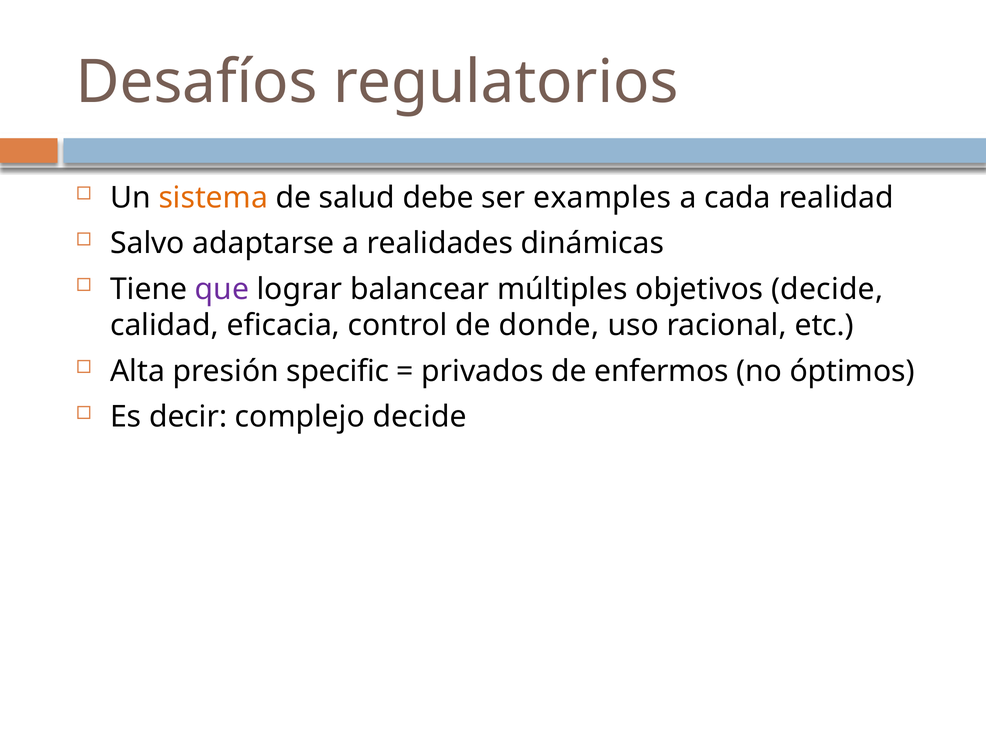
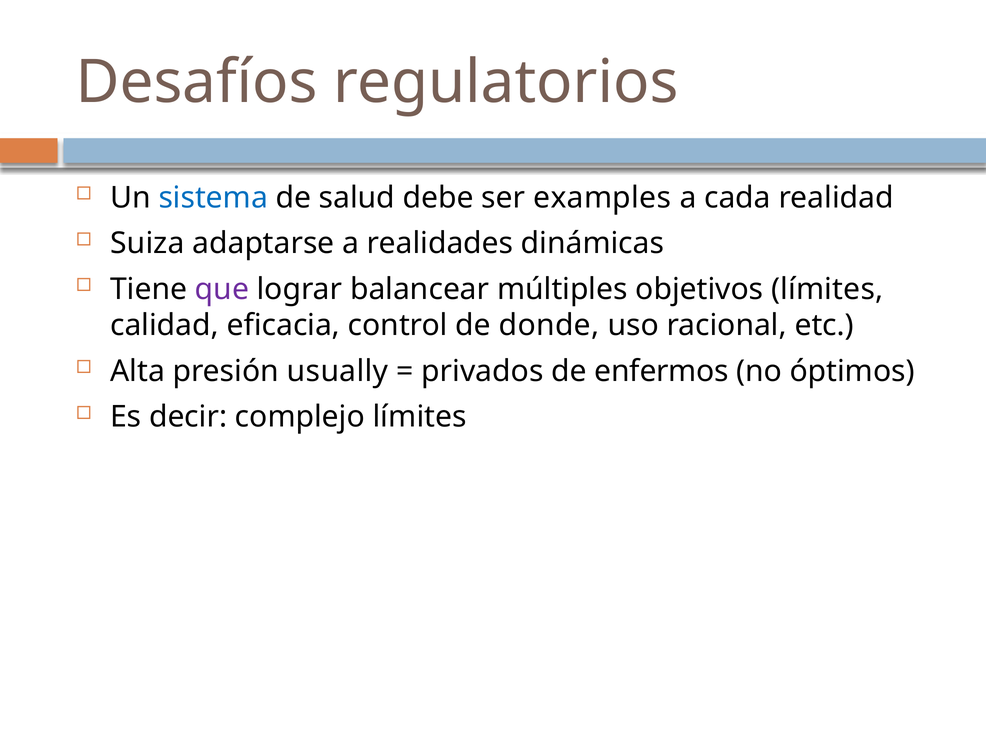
sistema colour: orange -> blue
Salvo: Salvo -> Suiza
objetivos decide: decide -> límites
specific: specific -> usually
complejo decide: decide -> límites
